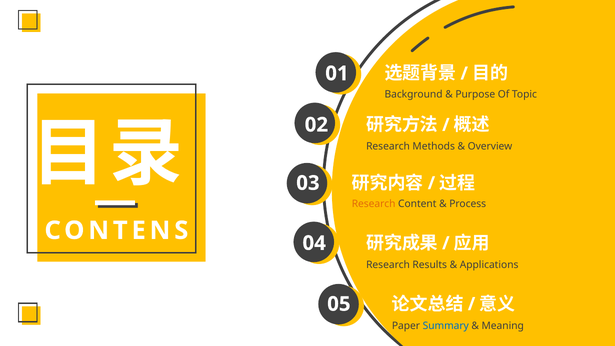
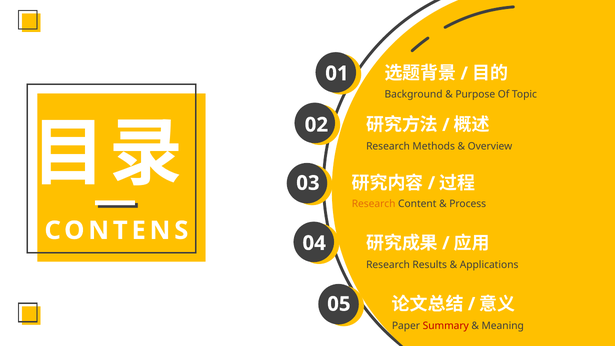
Summary colour: blue -> red
